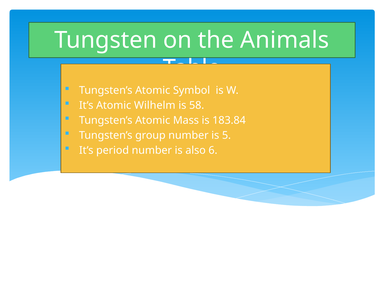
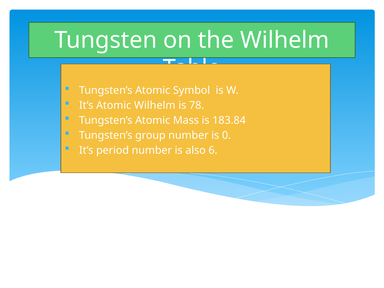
the Animals: Animals -> Wilhelm
58: 58 -> 78
5: 5 -> 0
